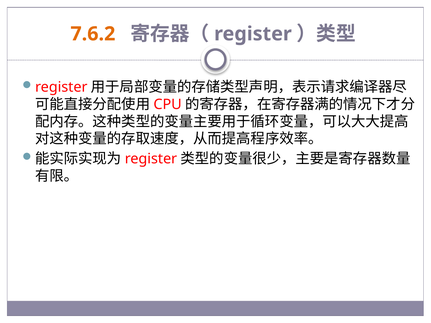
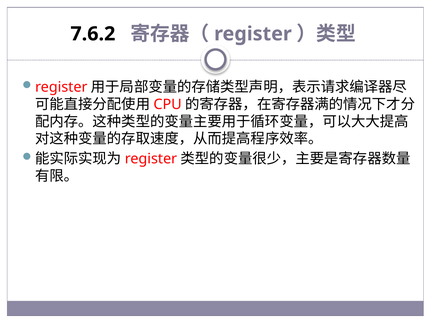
7.6.2 colour: orange -> black
